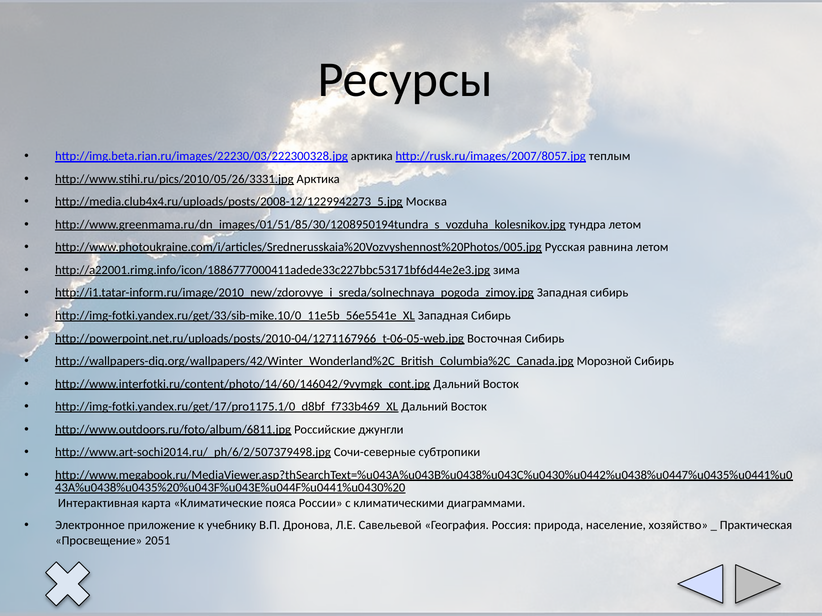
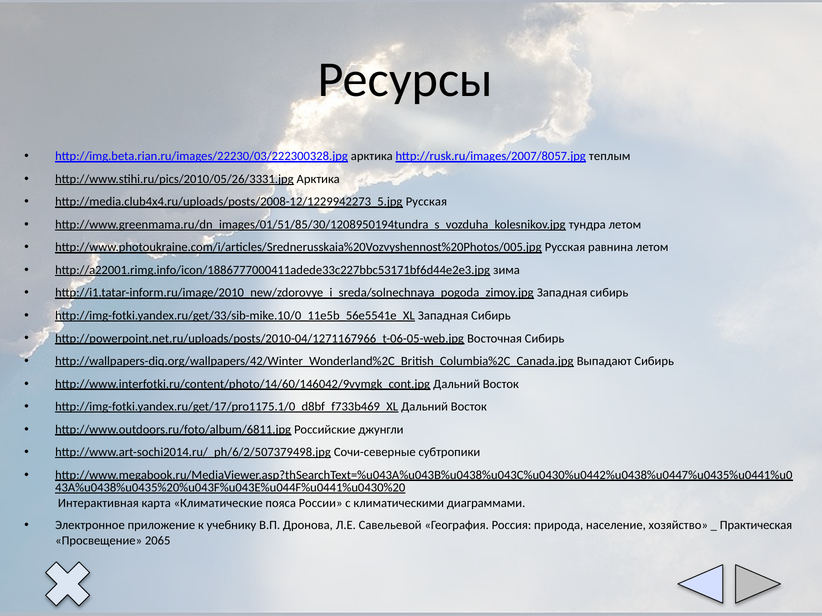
http://media.club4x4.ru/uploads/posts/2008-12/1229942273_5.jpg Москва: Москва -> Русская
Морозной: Морозной -> Выпадают
2051: 2051 -> 2065
